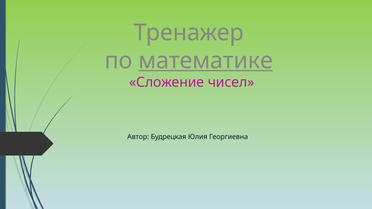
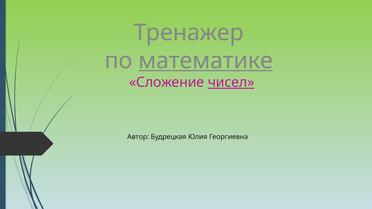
чисел underline: none -> present
